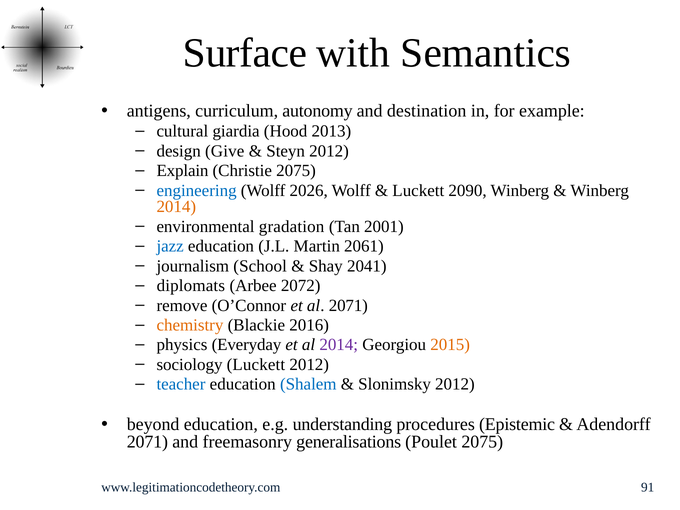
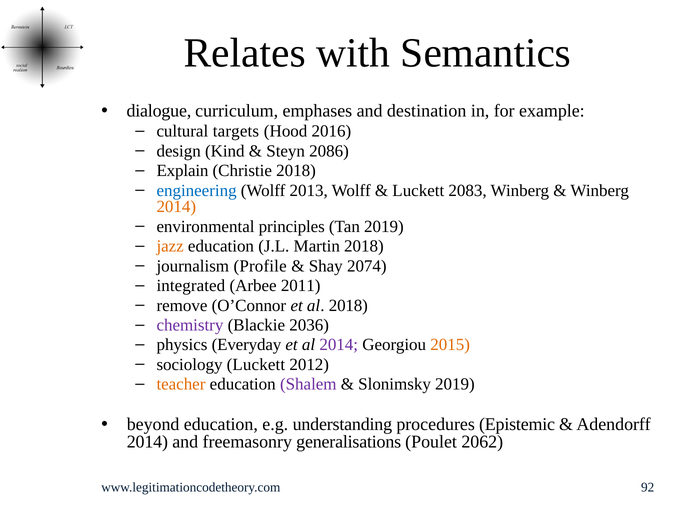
Surface: Surface -> Relates
antigens: antigens -> dialogue
autonomy: autonomy -> emphases
giardia: giardia -> targets
2013: 2013 -> 2016
Give: Give -> Kind
Steyn 2012: 2012 -> 2086
Christie 2075: 2075 -> 2018
2026: 2026 -> 2013
2090: 2090 -> 2083
gradation: gradation -> principles
Tan 2001: 2001 -> 2019
jazz colour: blue -> orange
Martin 2061: 2061 -> 2018
School: School -> Profile
2041: 2041 -> 2074
diplomats: diplomats -> integrated
2072: 2072 -> 2011
al 2071: 2071 -> 2018
chemistry colour: orange -> purple
2016: 2016 -> 2036
teacher colour: blue -> orange
Shalem colour: blue -> purple
Slonimsky 2012: 2012 -> 2019
2071 at (147, 442): 2071 -> 2014
Poulet 2075: 2075 -> 2062
91: 91 -> 92
